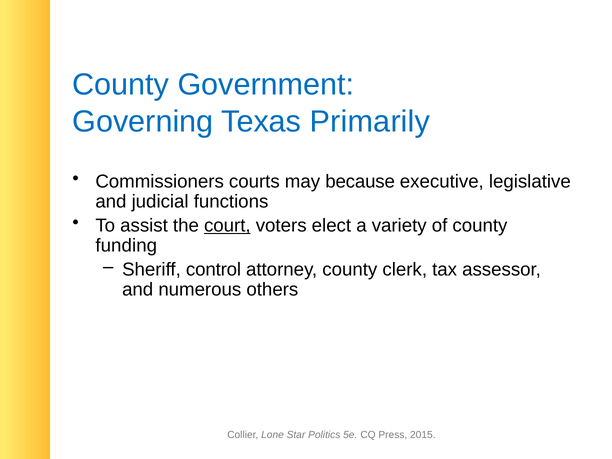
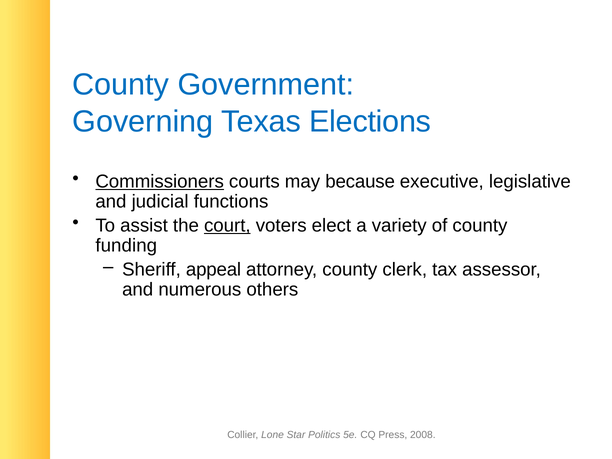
Primarily: Primarily -> Elections
Commissioners underline: none -> present
control: control -> appeal
2015: 2015 -> 2008
